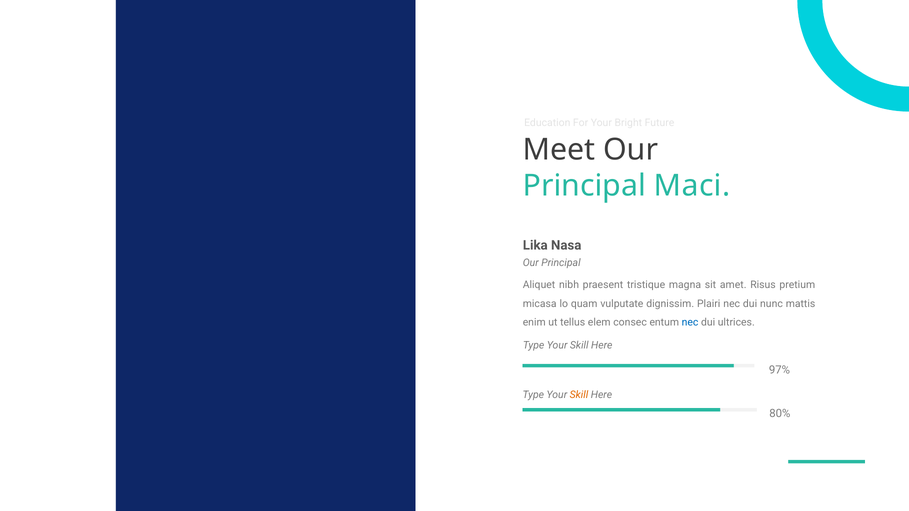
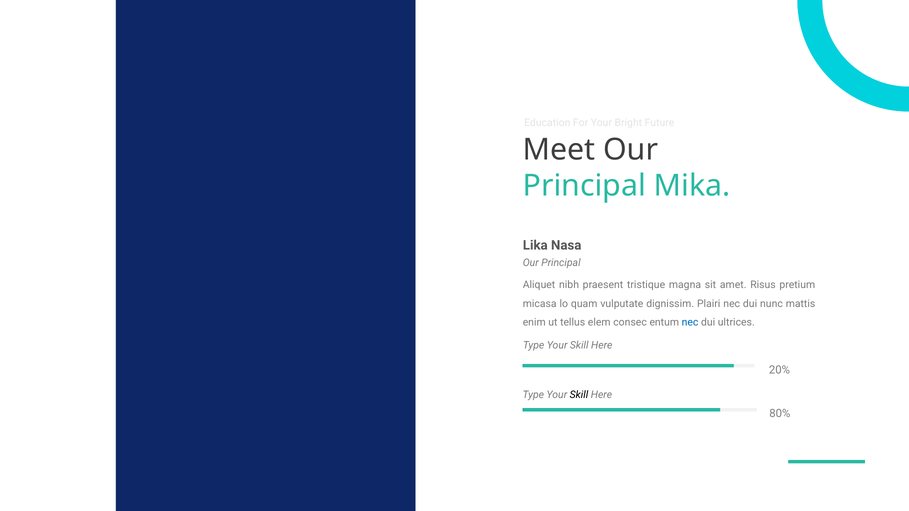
Maci: Maci -> Mika
97%: 97% -> 20%
Skill at (579, 395) colour: orange -> black
